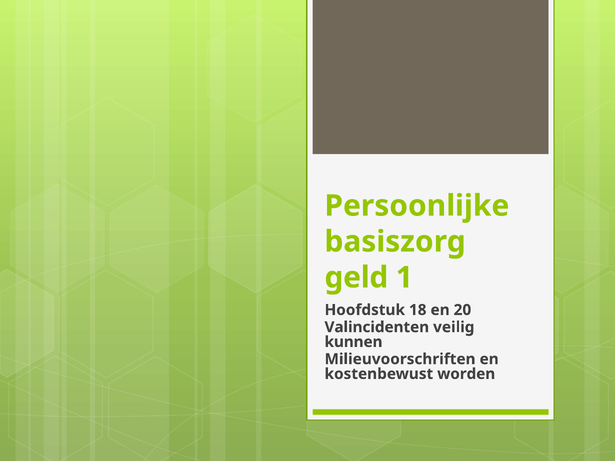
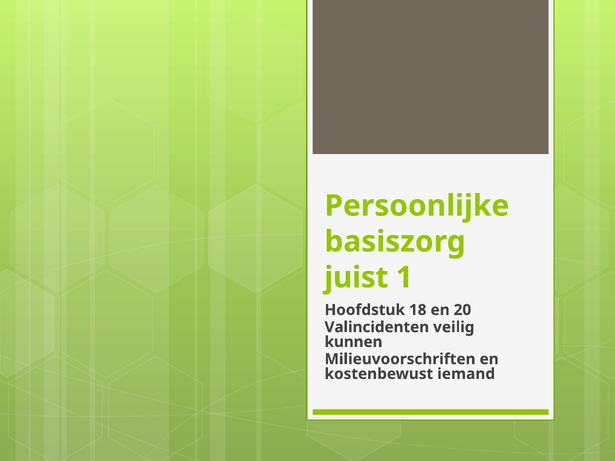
geld: geld -> juist
worden: worden -> iemand
